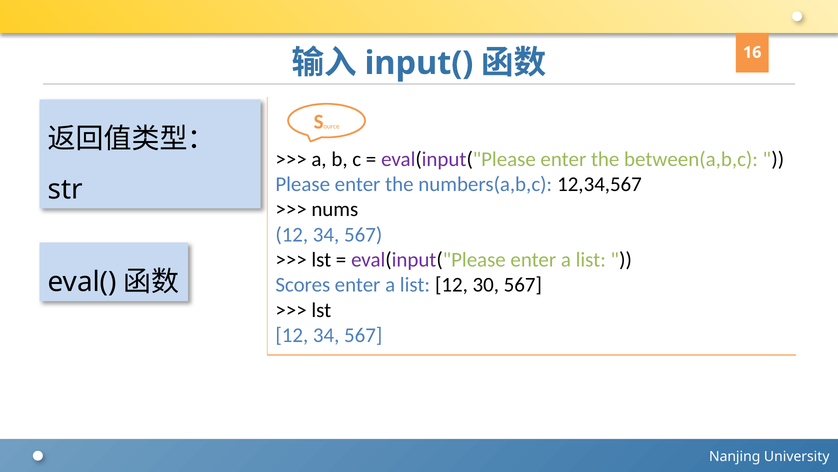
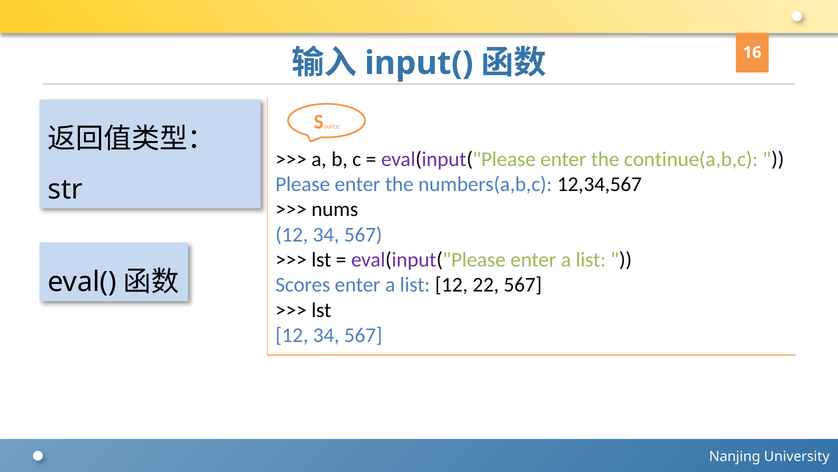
between(a,b,c: between(a,b,c -> continue(a,b,c
30: 30 -> 22
